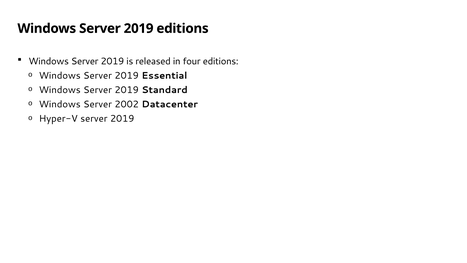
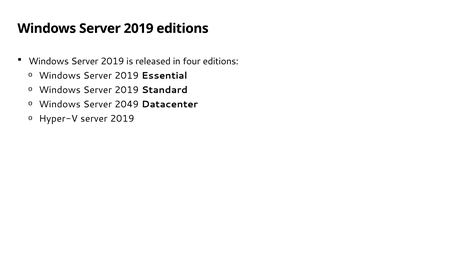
2002: 2002 -> 2049
